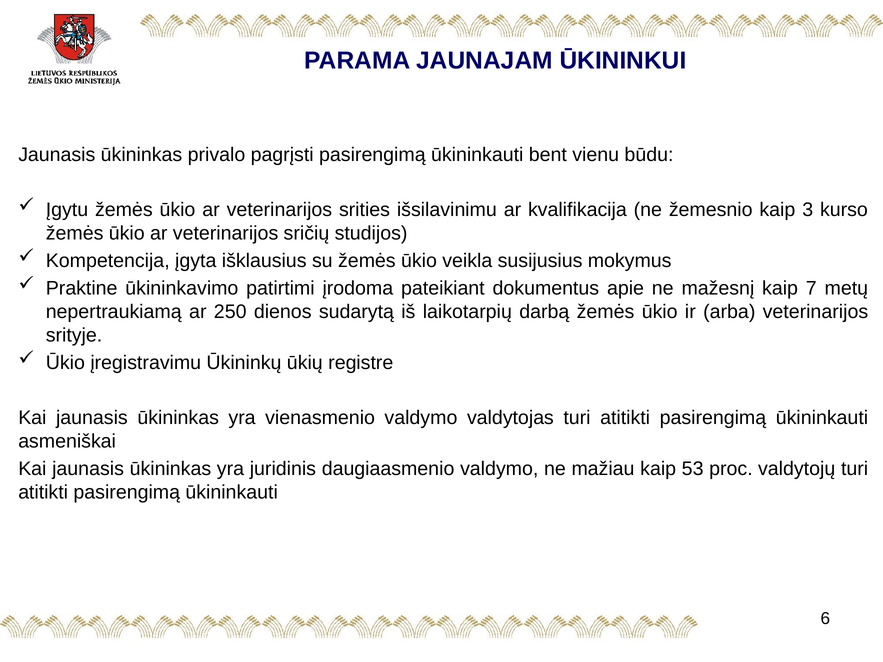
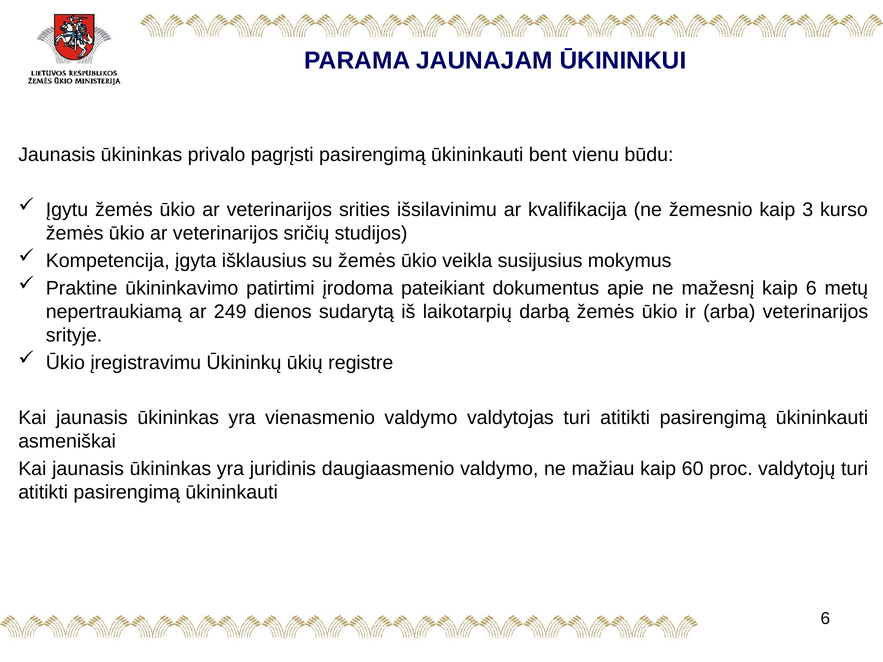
kaip 7: 7 -> 6
250: 250 -> 249
53: 53 -> 60
